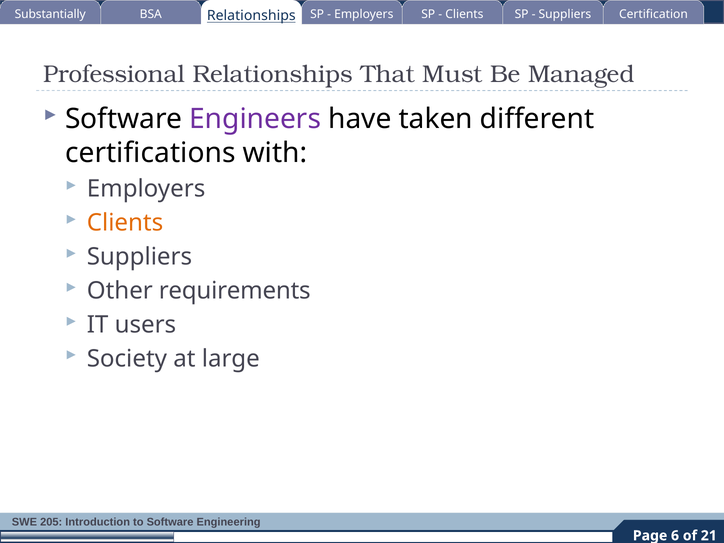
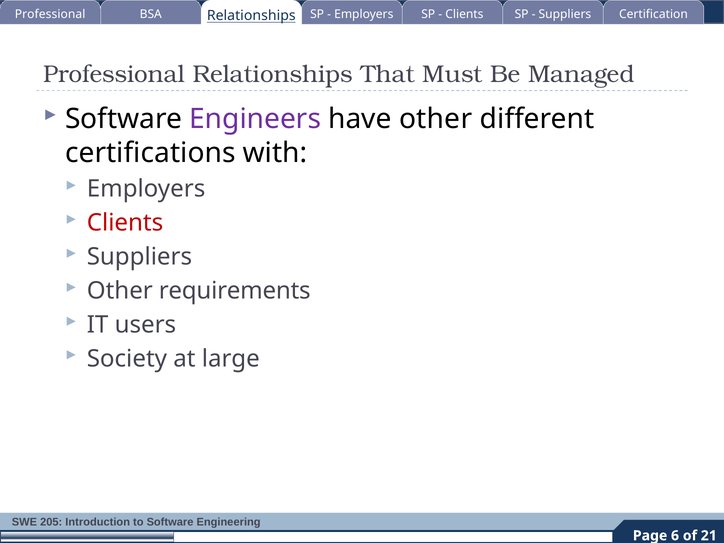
Substantially at (50, 14): Substantially -> Professional
have taken: taken -> other
Clients at (125, 223) colour: orange -> red
